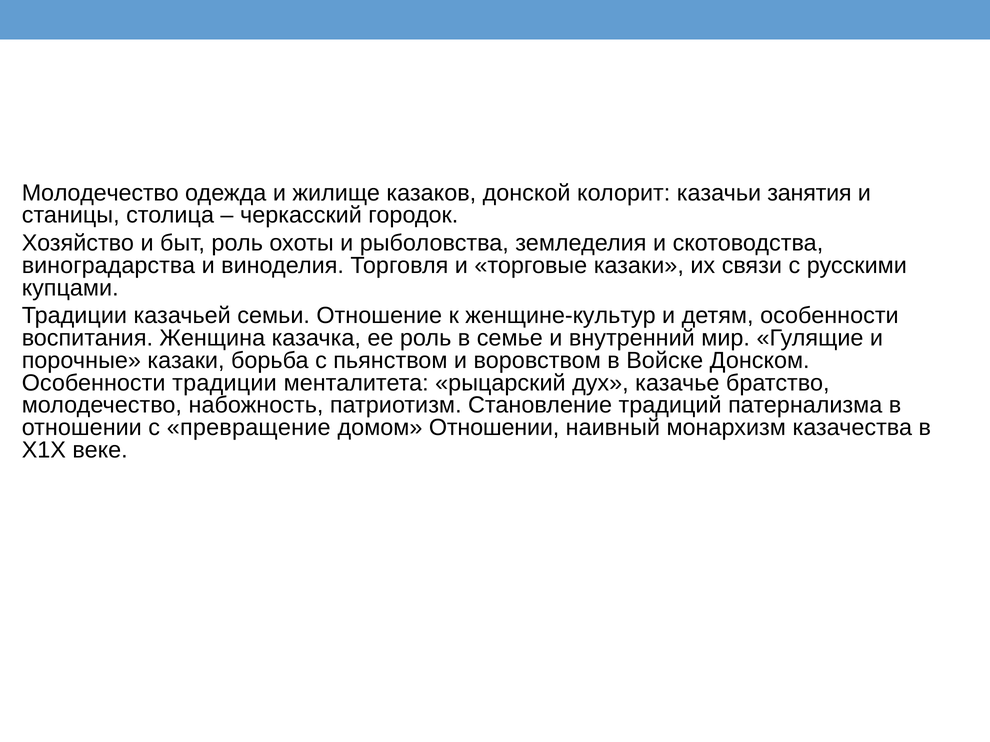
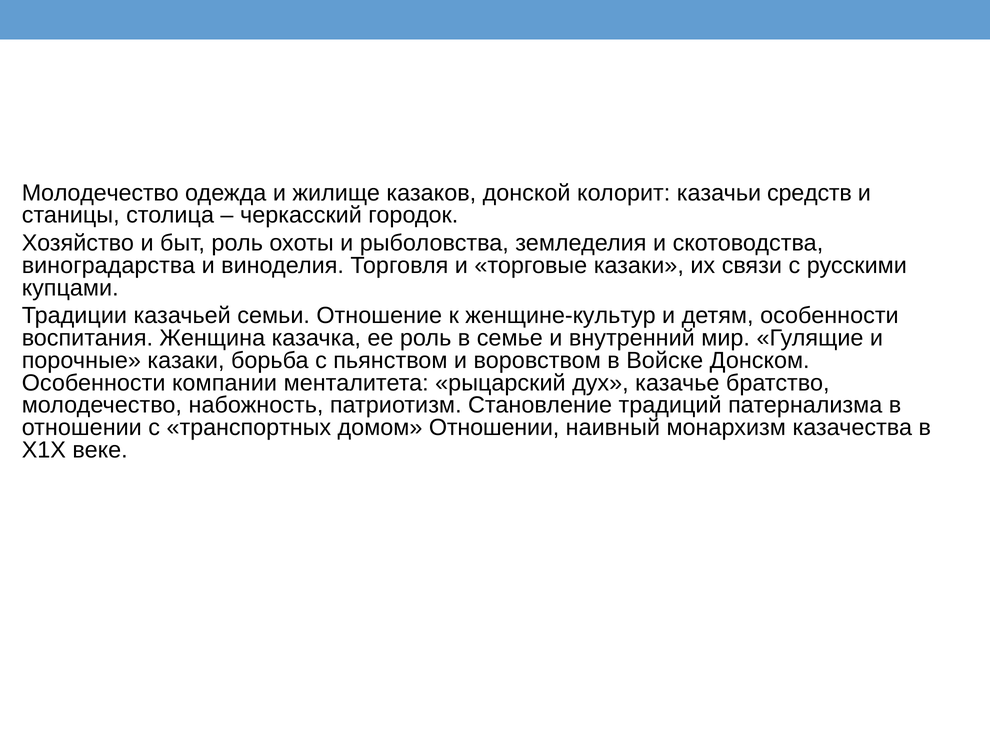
занятия: занятия -> средств
Особенности традиции: традиции -> компании
превращение: превращение -> транспортных
